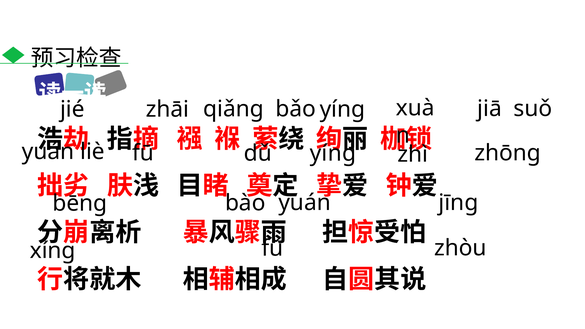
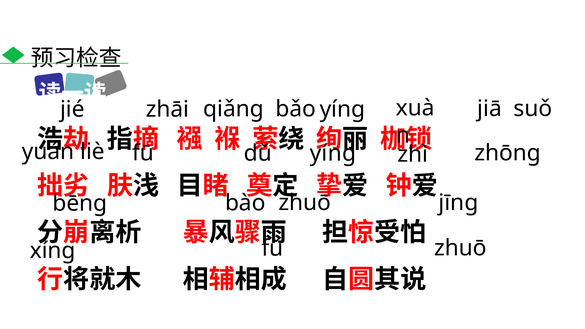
bào yuán: yuán -> zhuō
fǔ zhòu: zhòu -> zhuō
